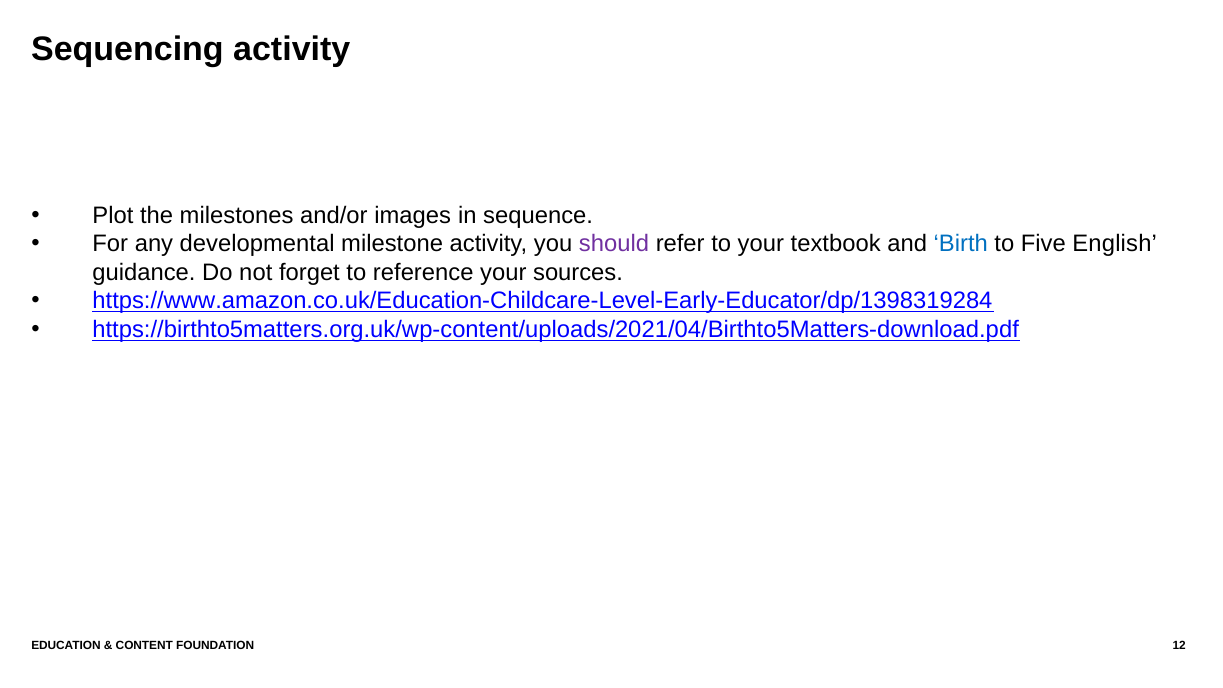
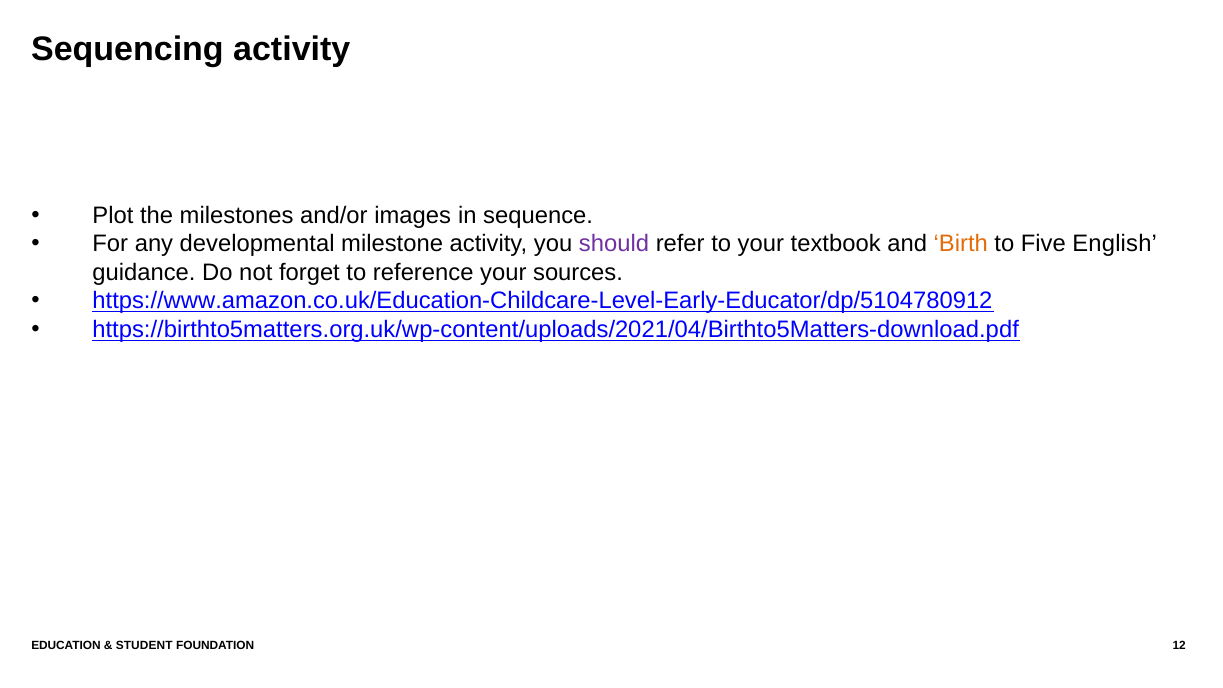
Birth colour: blue -> orange
https://www.amazon.co.uk/Education-Childcare-Level-Early-Educator/dp/1398319284: https://www.amazon.co.uk/Education-Childcare-Level-Early-Educator/dp/1398319284 -> https://www.amazon.co.uk/Education-Childcare-Level-Early-Educator/dp/5104780912
CONTENT: CONTENT -> STUDENT
